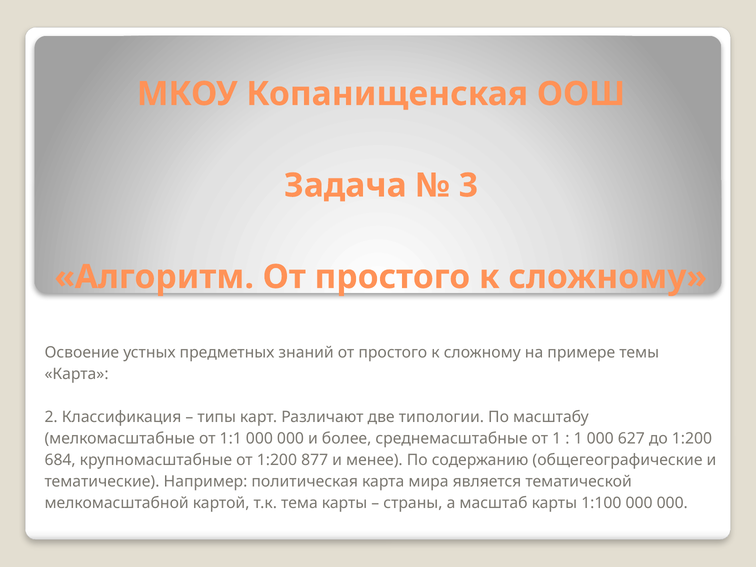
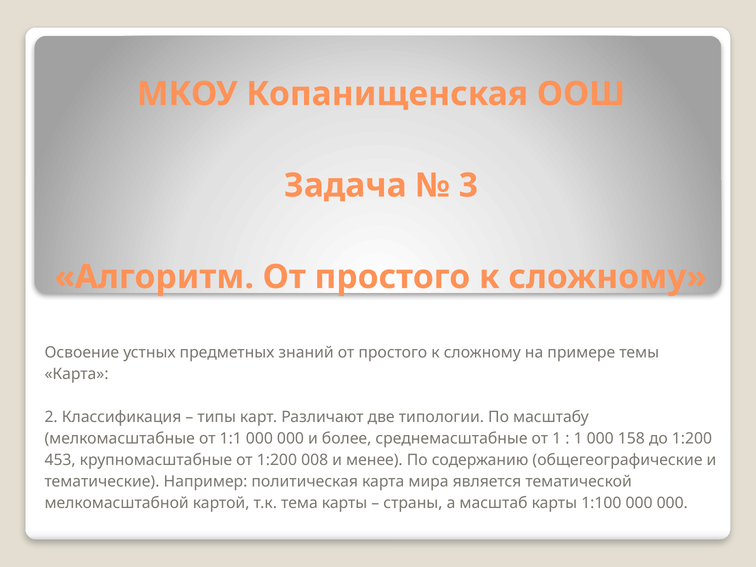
627: 627 -> 158
684: 684 -> 453
877: 877 -> 008
